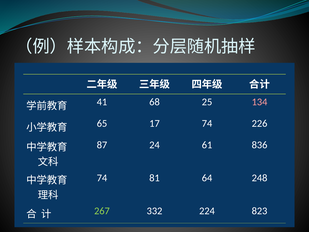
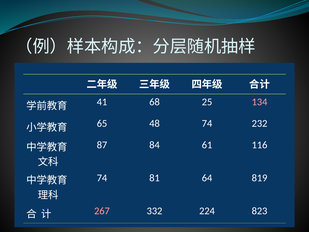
17: 17 -> 48
226: 226 -> 232
24: 24 -> 84
836: 836 -> 116
248: 248 -> 819
267 colour: light green -> pink
